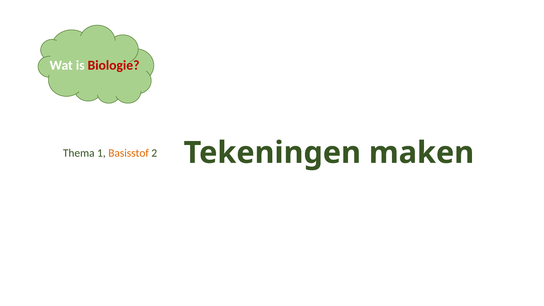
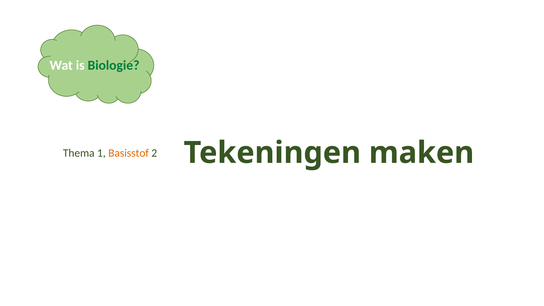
Biologie colour: red -> green
